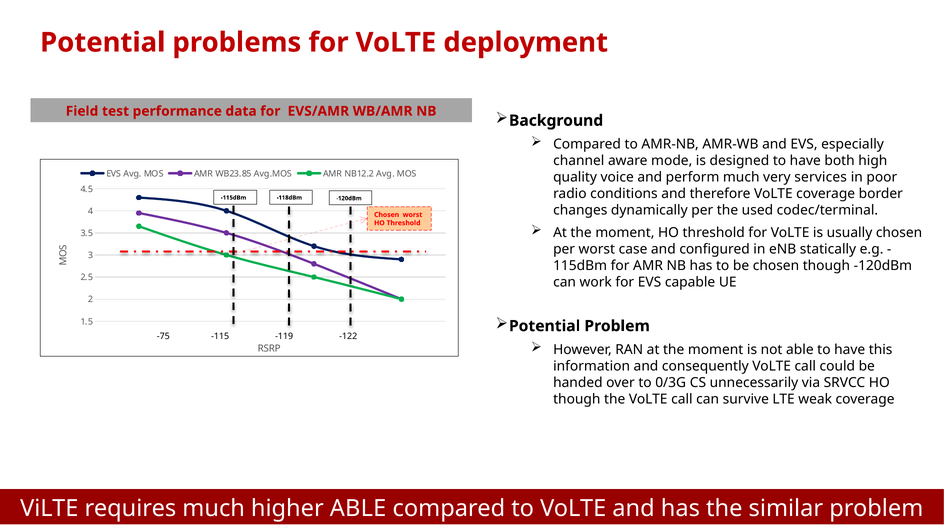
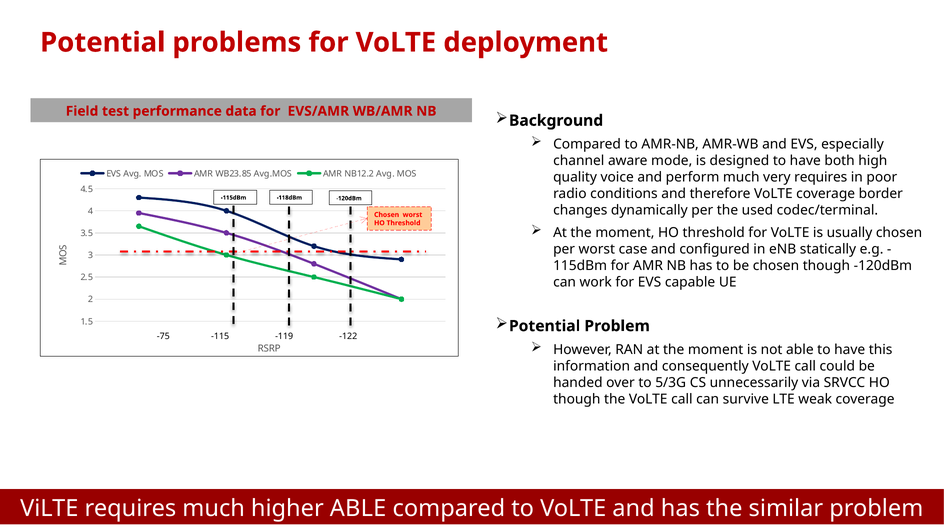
very services: services -> requires
0/3G: 0/3G -> 5/3G
